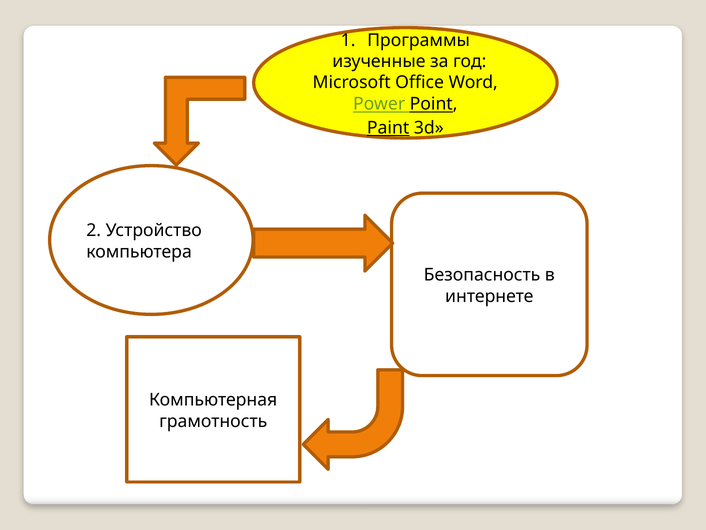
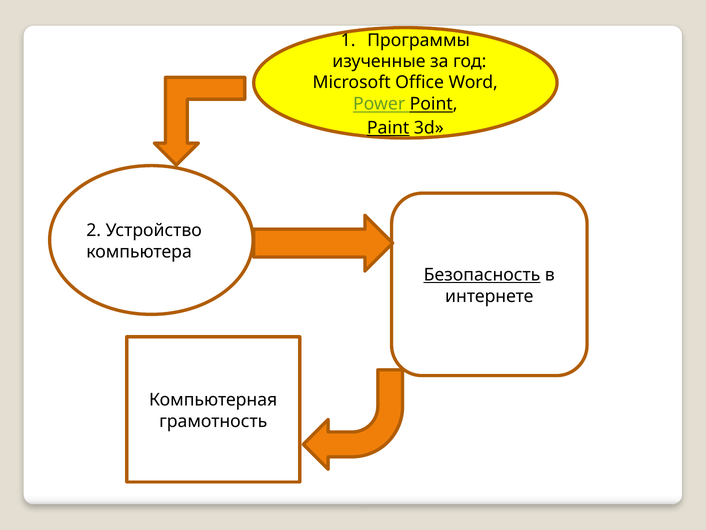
Безопасность underline: none -> present
